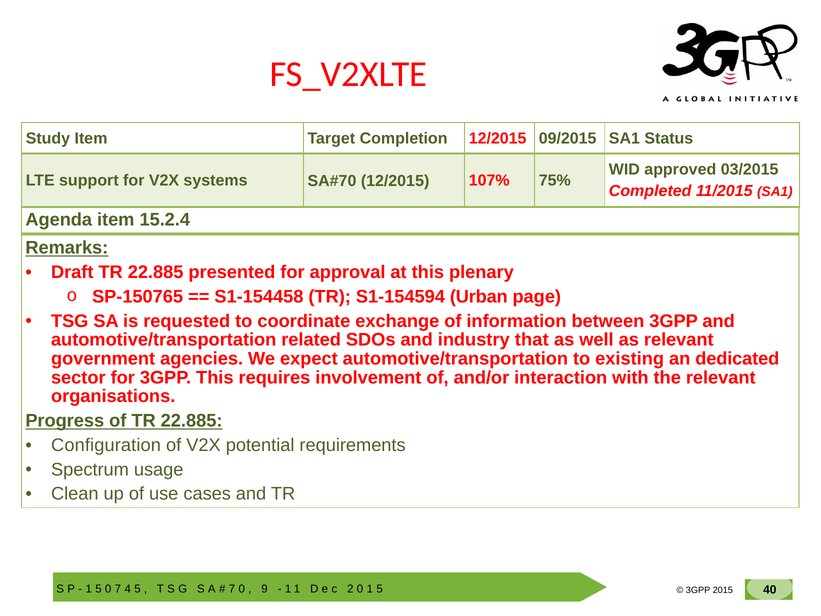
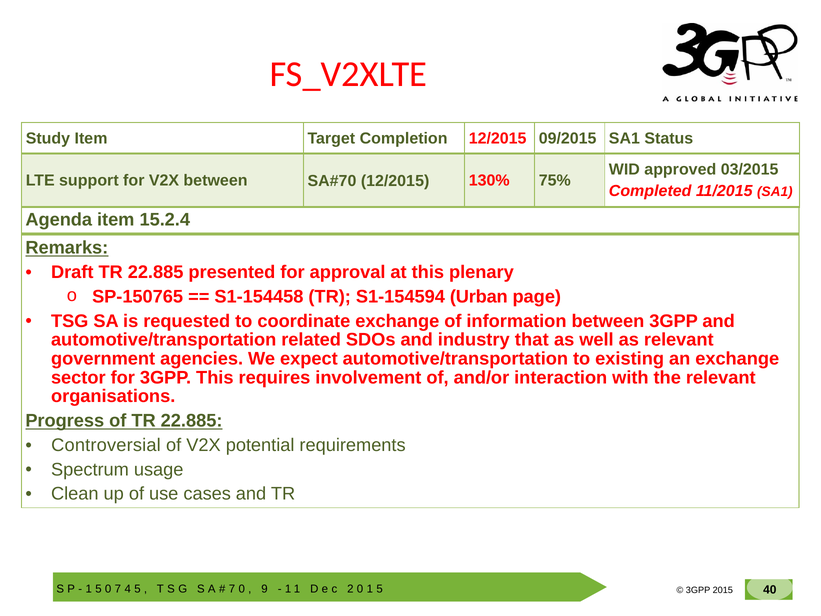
V2X systems: systems -> between
107%: 107% -> 130%
an dedicated: dedicated -> exchange
Configuration: Configuration -> Controversial
